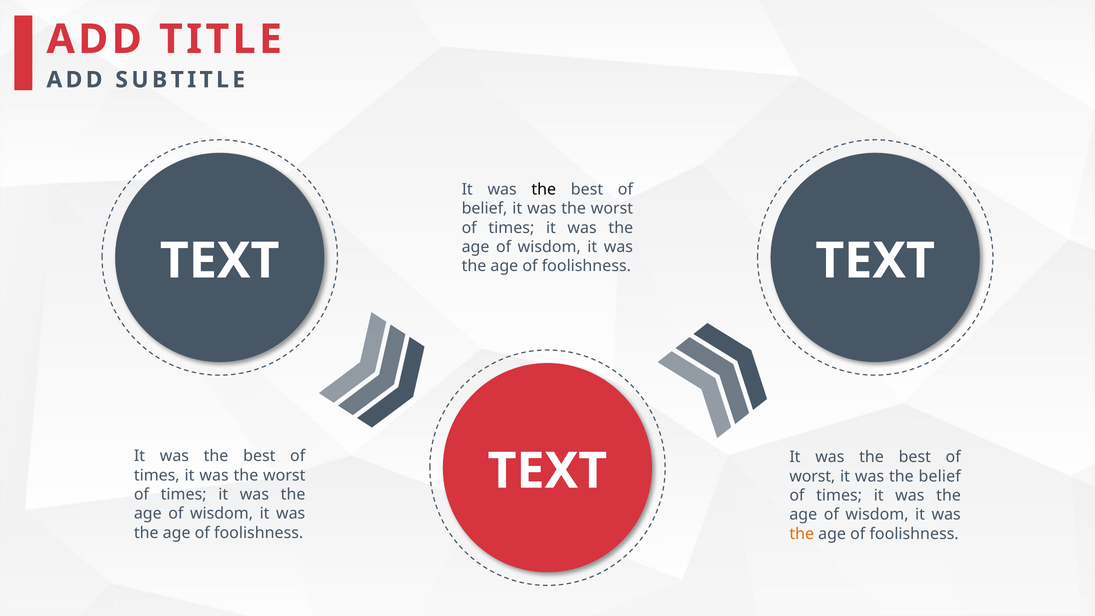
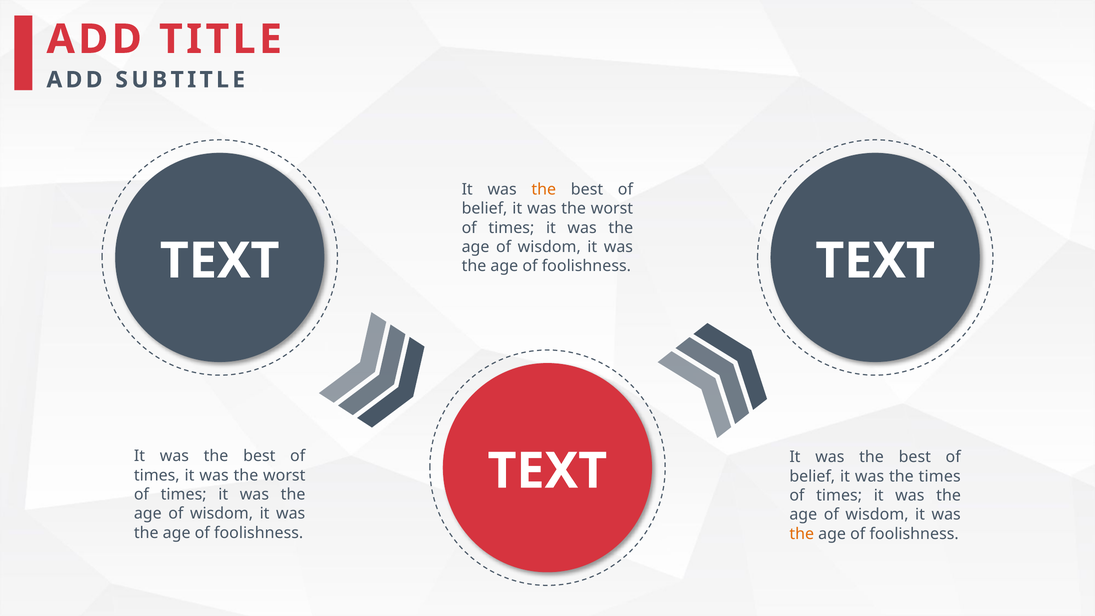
the at (544, 189) colour: black -> orange
worst at (812, 476): worst -> belief
the belief: belief -> times
